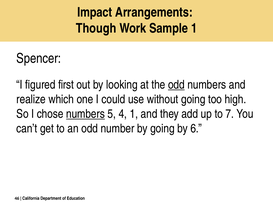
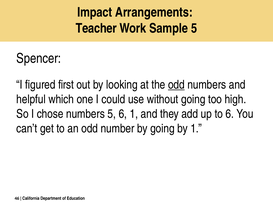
Though: Though -> Teacher
Sample 1: 1 -> 5
realize: realize -> helpful
numbers at (85, 114) underline: present -> none
5 4: 4 -> 6
to 7: 7 -> 6
by 6: 6 -> 1
